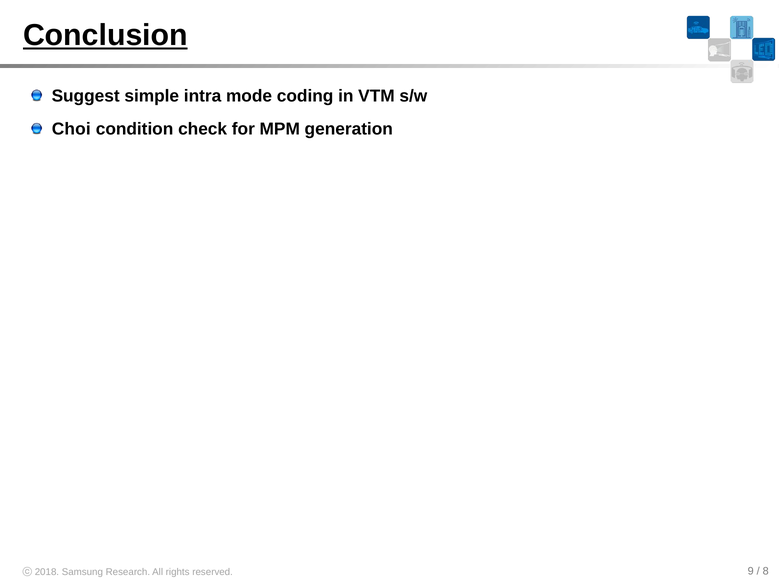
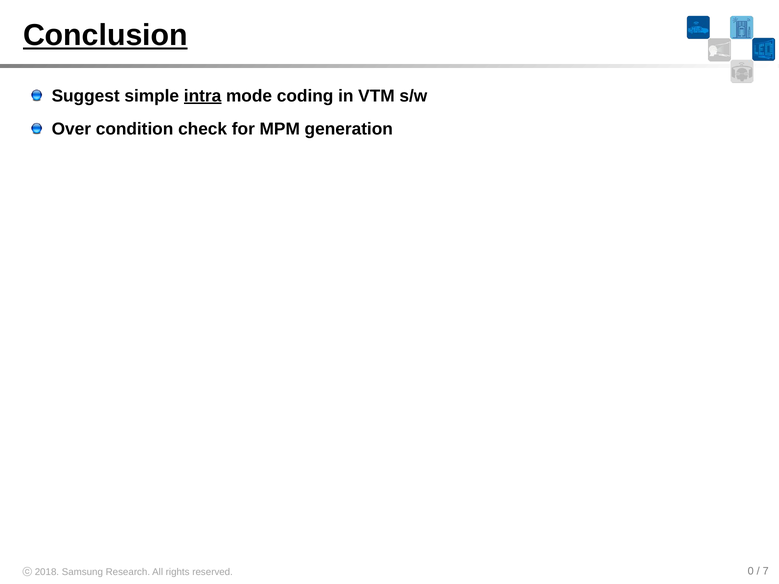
intra underline: none -> present
Choi: Choi -> Over
9: 9 -> 0
8: 8 -> 7
